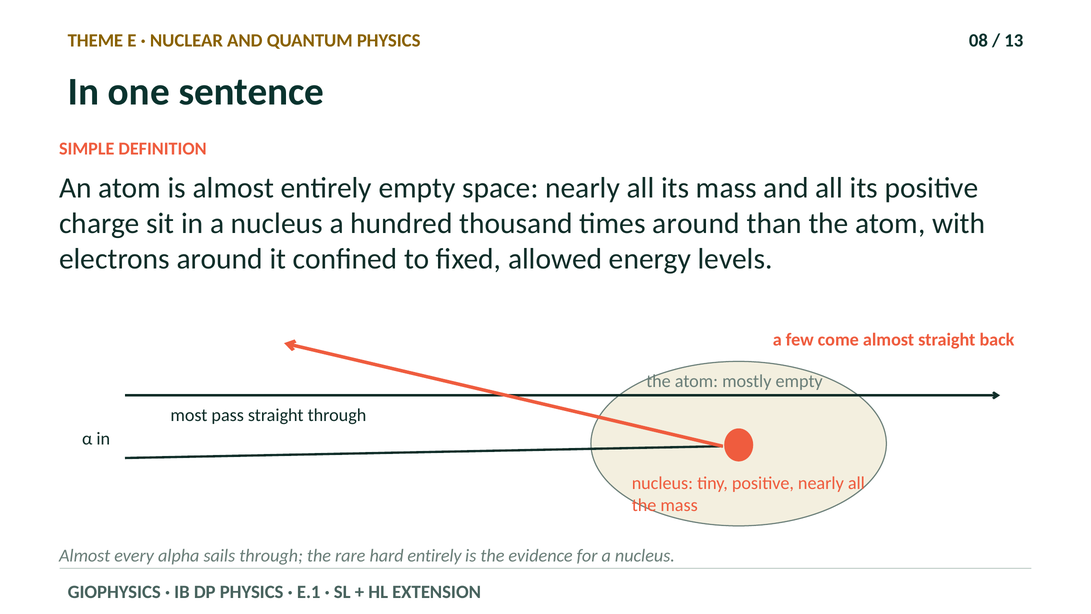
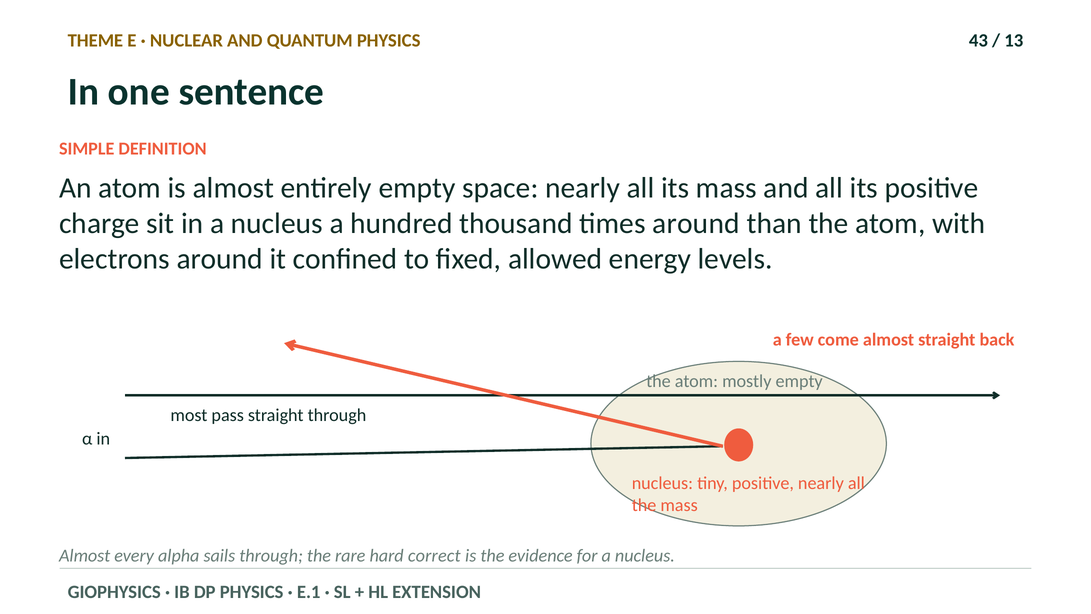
08: 08 -> 43
hard entirely: entirely -> correct
